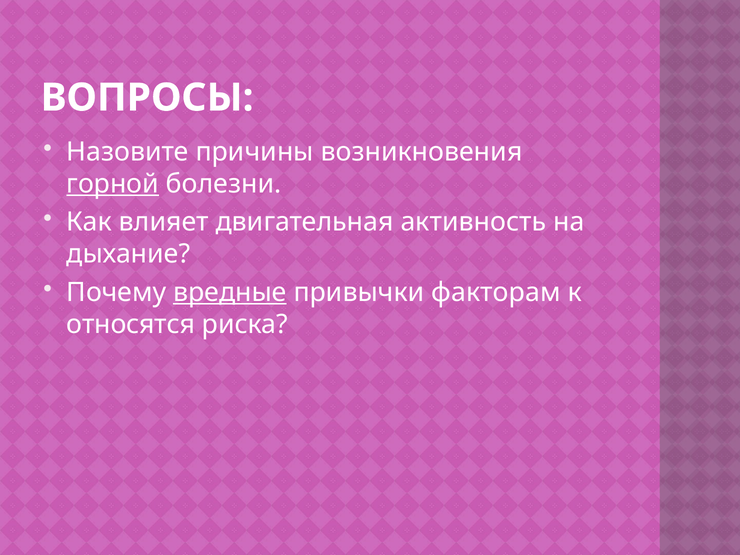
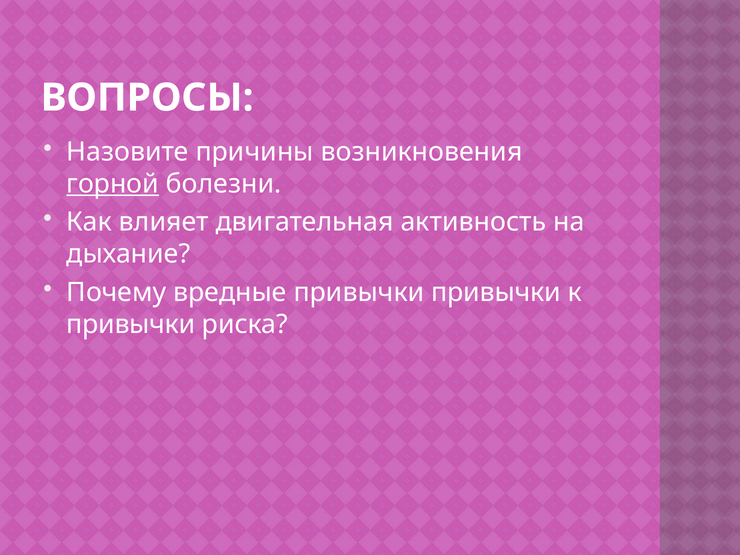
вредные underline: present -> none
привычки факторам: факторам -> привычки
относятся at (131, 324): относятся -> привычки
